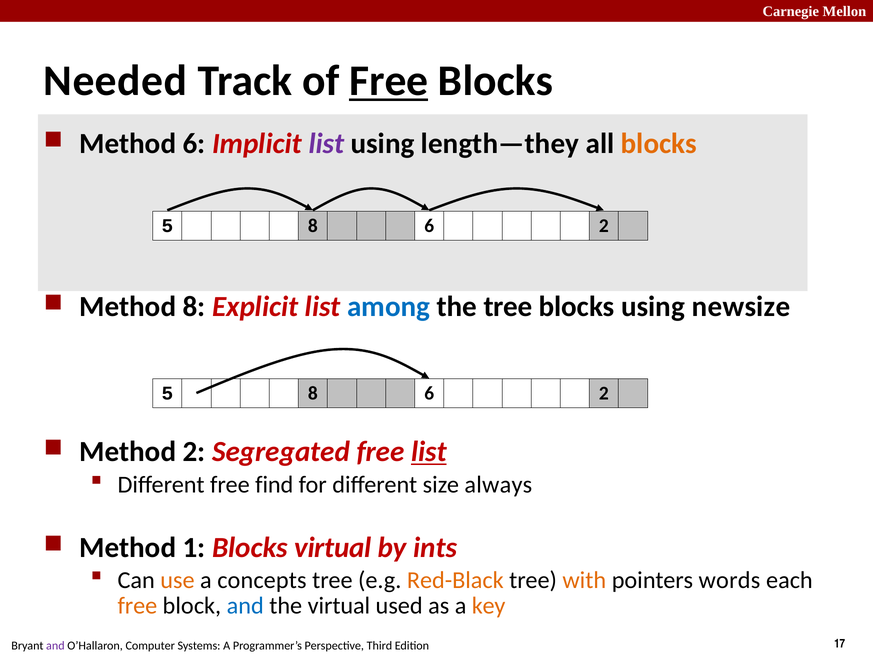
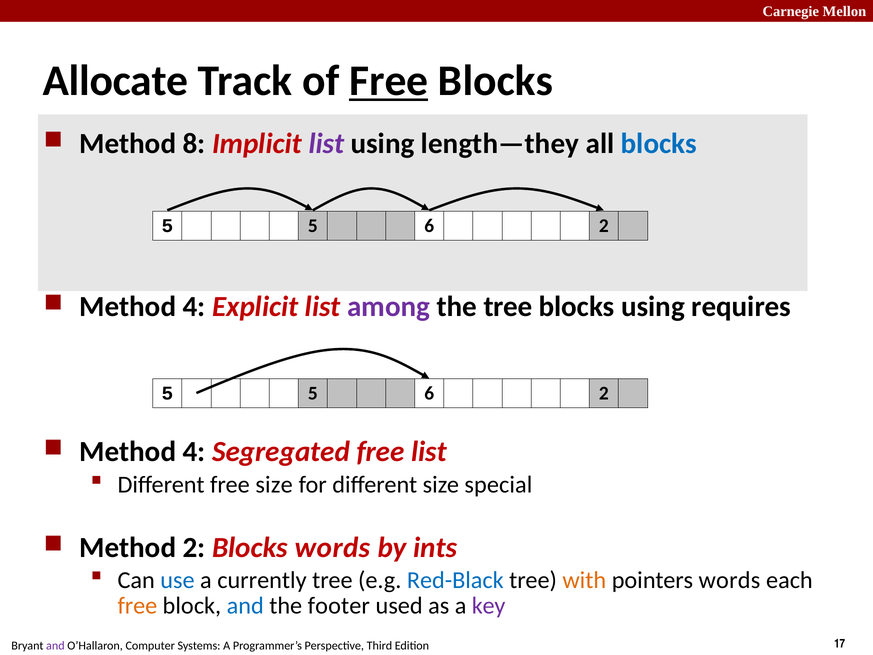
Needed: Needed -> Allocate
Method 6: 6 -> 8
blocks at (659, 144) colour: orange -> blue
8 at (313, 226): 8 -> 5
8 at (194, 307): 8 -> 4
among colour: blue -> purple
newsize: newsize -> requires
8 at (313, 393): 8 -> 5
2 at (194, 452): 2 -> 4
list at (429, 452) underline: present -> none
free find: find -> size
always: always -> special
Method 1: 1 -> 2
Blocks virtual: virtual -> words
use colour: orange -> blue
concepts: concepts -> currently
Red-Black colour: orange -> blue
the virtual: virtual -> footer
key colour: orange -> purple
